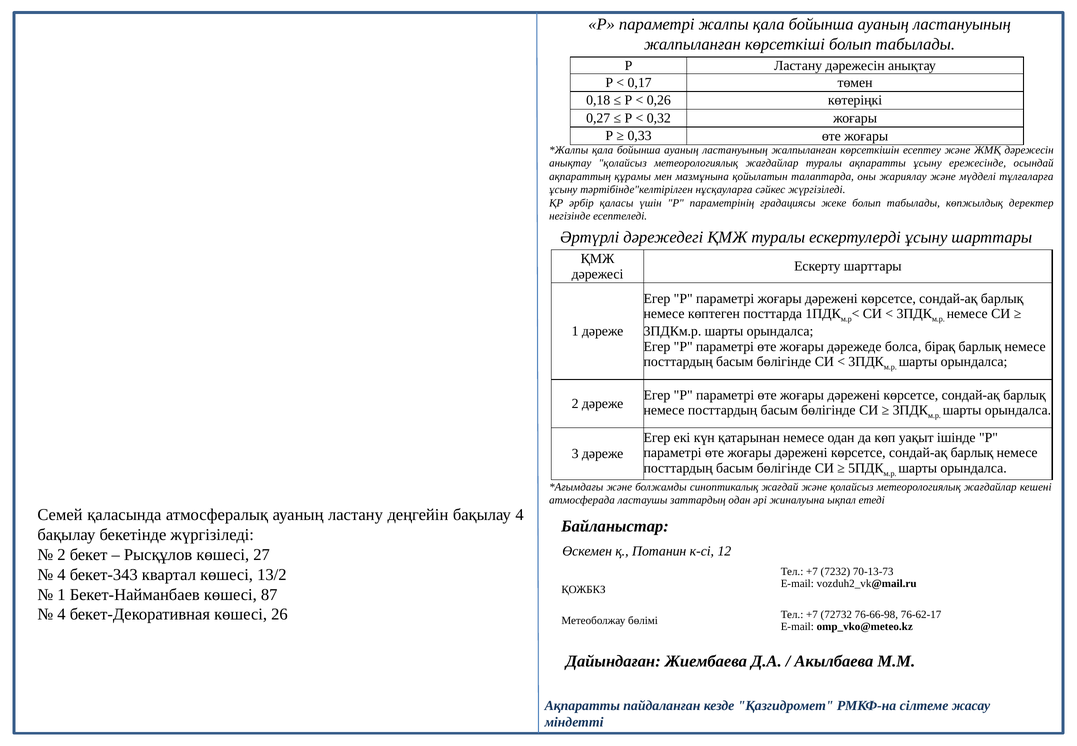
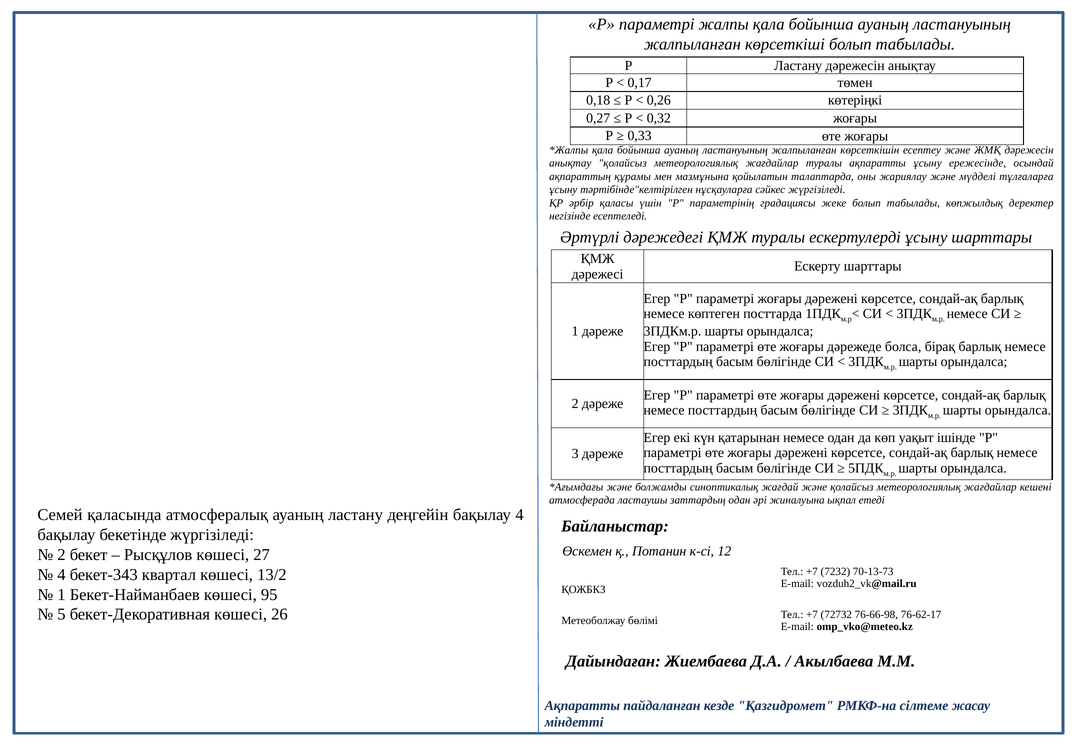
87: 87 -> 95
4 at (61, 614): 4 -> 5
